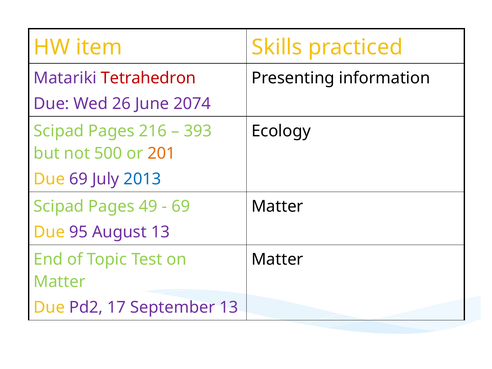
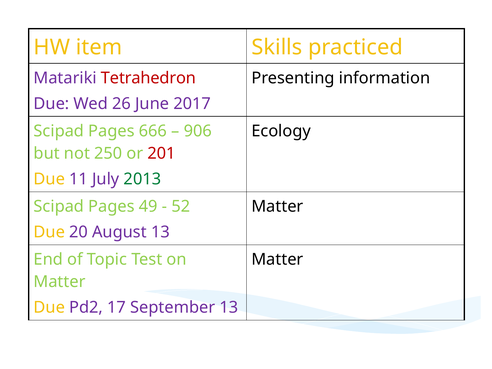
2074: 2074 -> 2017
216: 216 -> 666
393: 393 -> 906
500: 500 -> 250
201 colour: orange -> red
Due 69: 69 -> 11
2013 colour: blue -> green
69 at (181, 206): 69 -> 52
95: 95 -> 20
